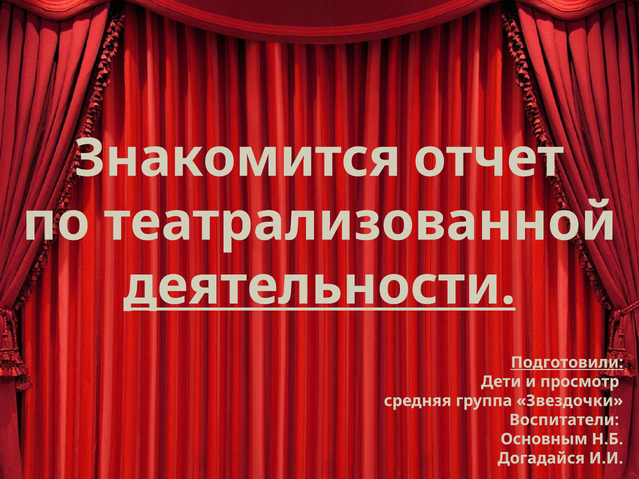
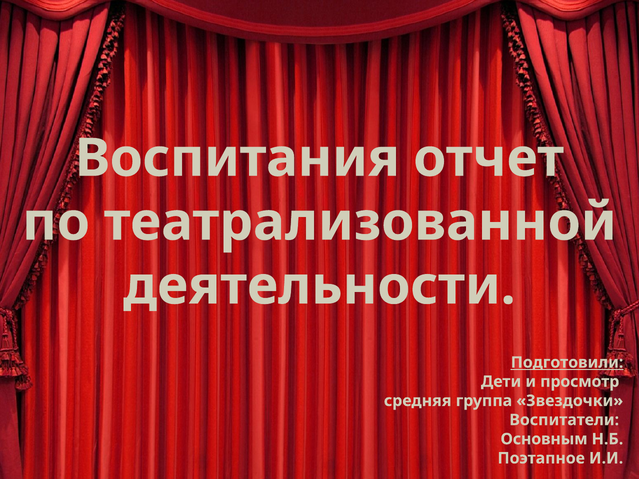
Знакомится: Знакомится -> Воспитания
деятельности underline: present -> none
Догадайся: Догадайся -> Поэтапное
